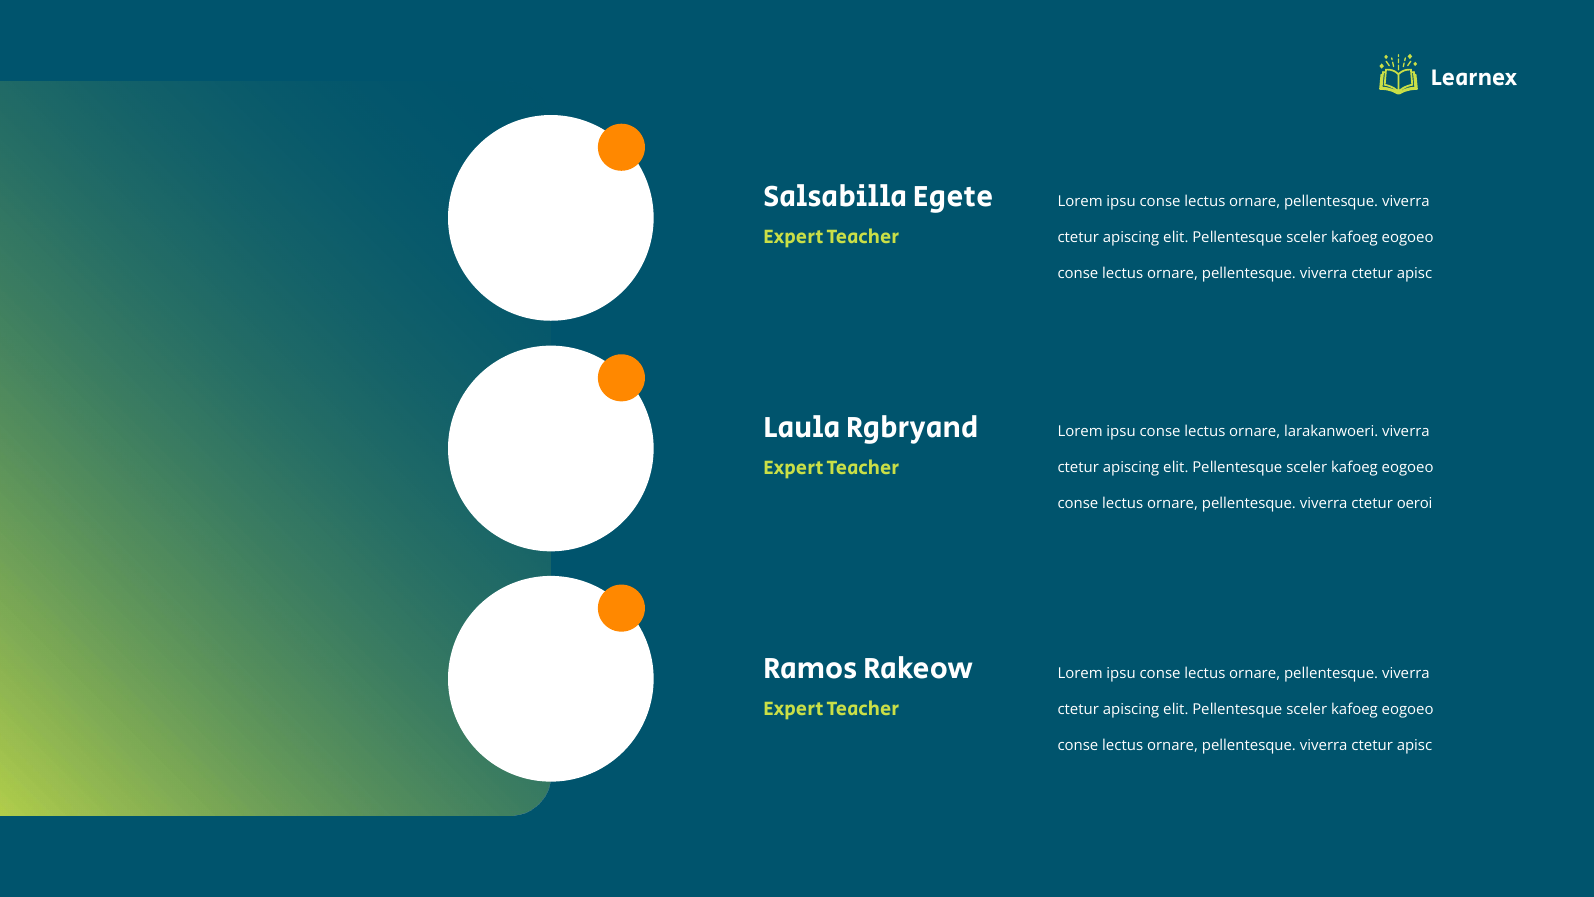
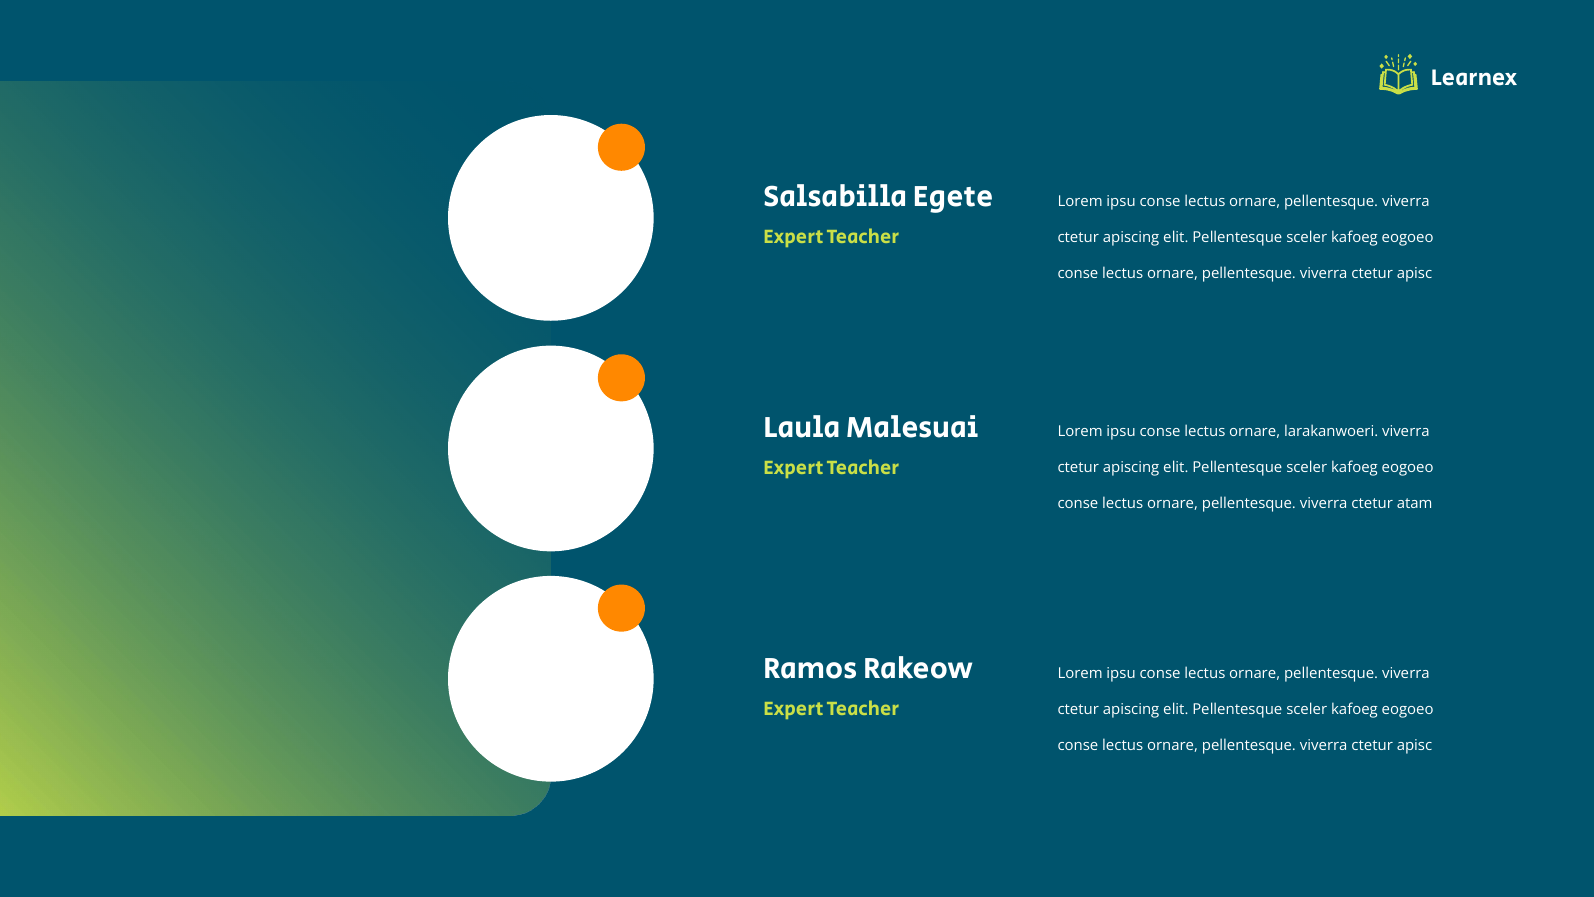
Rgbryand: Rgbryand -> Malesuai
oeroi: oeroi -> atam
